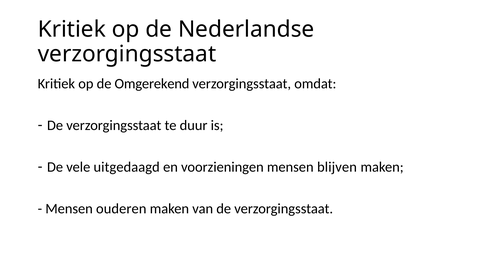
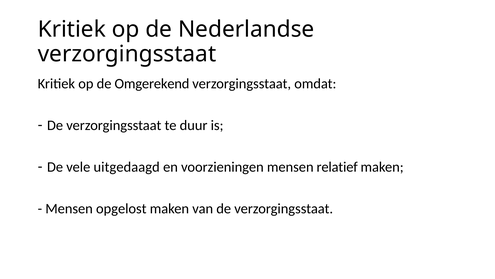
blijven: blijven -> relatief
ouderen: ouderen -> opgelost
